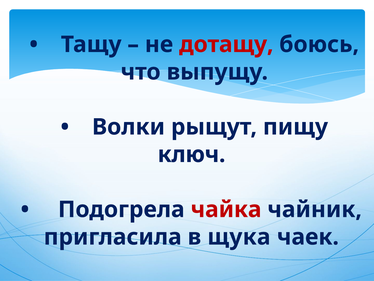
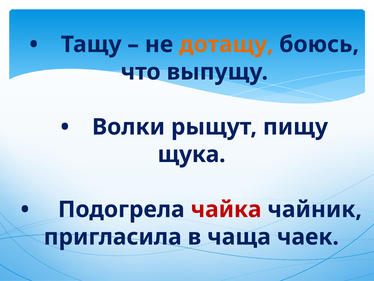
дотащу colour: red -> orange
ключ: ключ -> щука
щука: щука -> чаща
